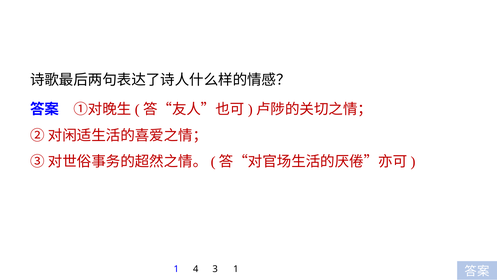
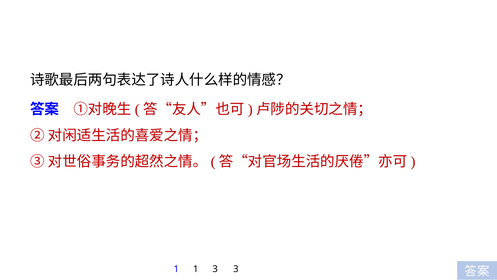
1 4: 4 -> 1
3 1: 1 -> 3
